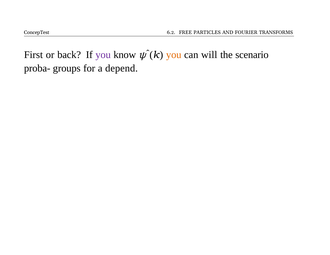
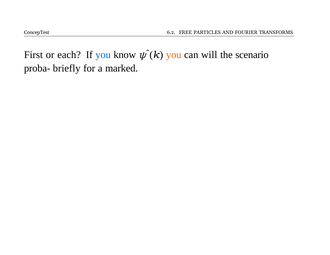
back: back -> each
you at (103, 55) colour: purple -> blue
groups: groups -> briefly
depend: depend -> marked
